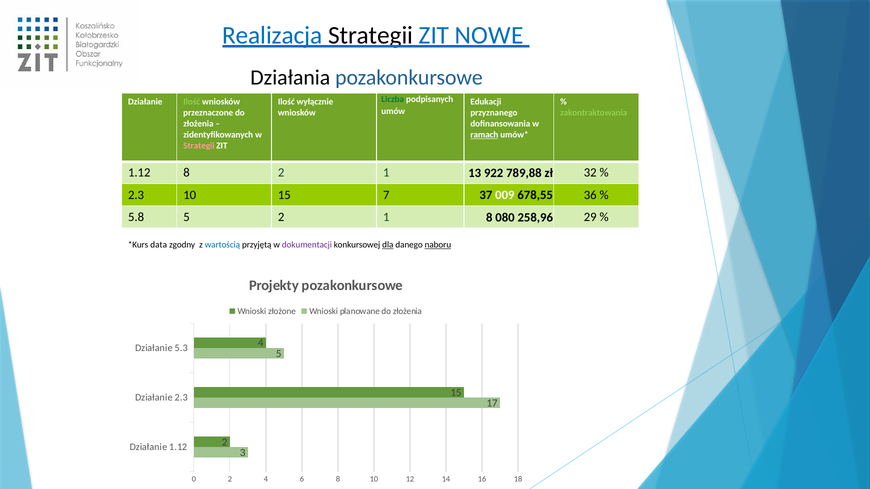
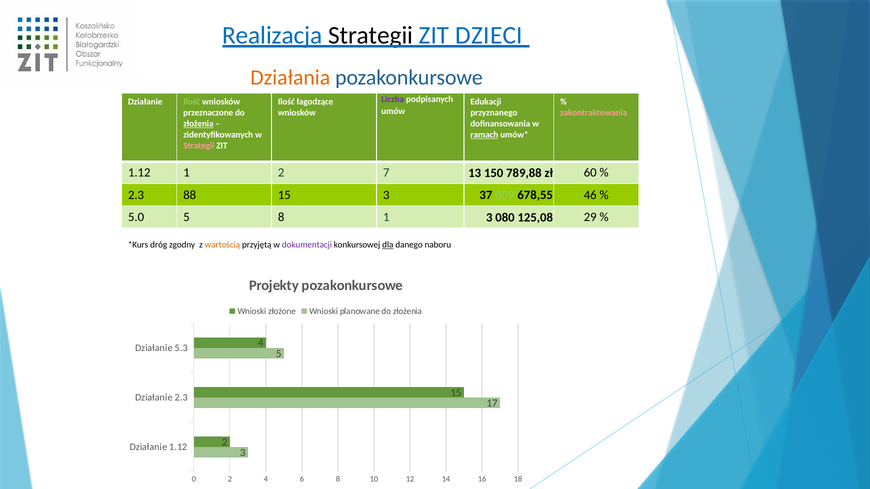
NOWE: NOWE -> DZIECI
Działania colour: black -> orange
Liczba colour: green -> purple
wyłącznie: wyłącznie -> łagodzące
zakontraktowania colour: light green -> pink
złożenia at (198, 124) underline: none -> present
1.12 8: 8 -> 1
1 at (386, 173): 1 -> 7
922: 922 -> 150
32: 32 -> 60
2.3 10: 10 -> 88
15 7: 7 -> 3
009 colour: white -> light green
36: 36 -> 46
5.8: 5.8 -> 5.0
2 at (281, 217): 2 -> 8
1 8: 8 -> 3
258,96: 258,96 -> 125,08
data: data -> dróg
wartością colour: blue -> orange
naboru underline: present -> none
